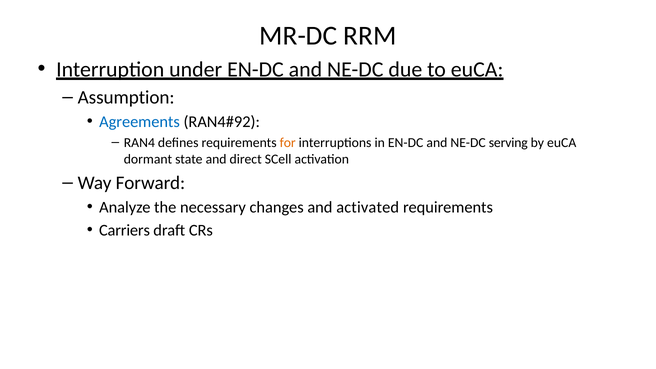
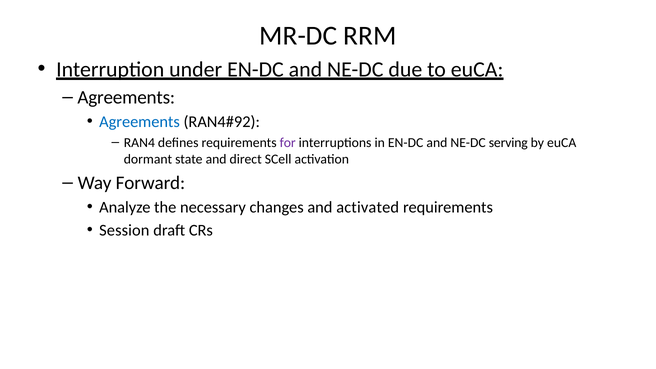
Assumption at (126, 98): Assumption -> Agreements
for colour: orange -> purple
Carriers: Carriers -> Session
